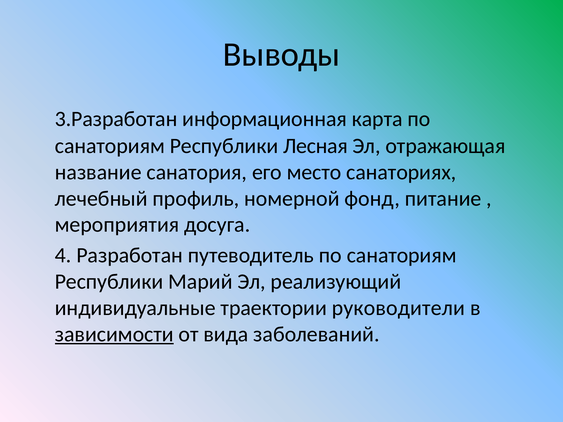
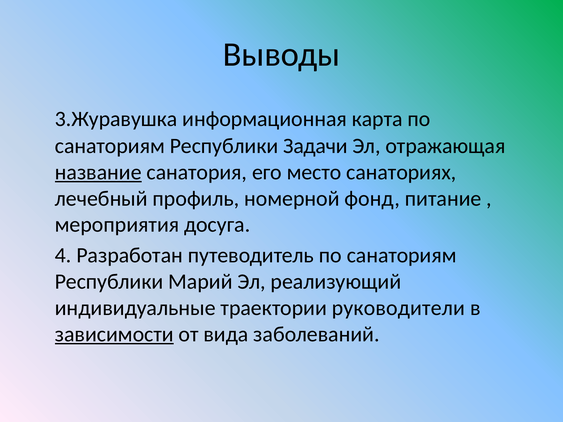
3.Разработан: 3.Разработан -> 3.Журавушка
Лесная: Лесная -> Задачи
название underline: none -> present
